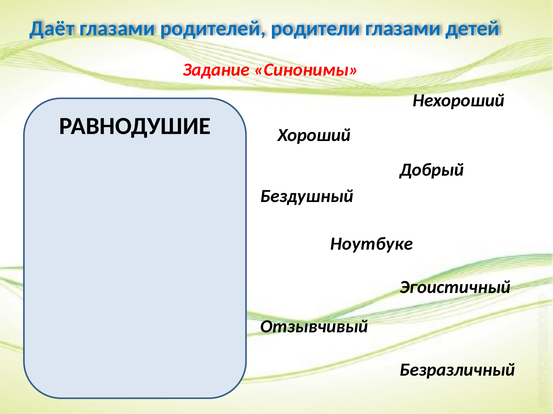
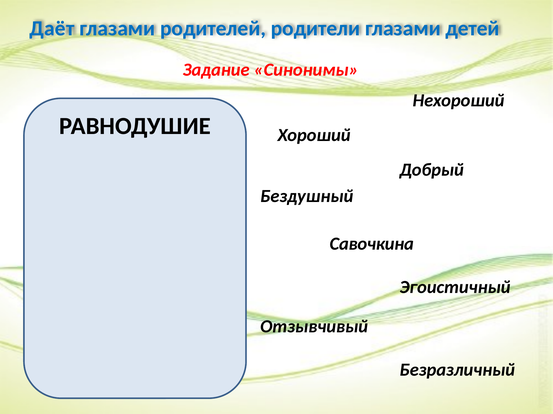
Ноутбуке: Ноутбуке -> Савочкина
